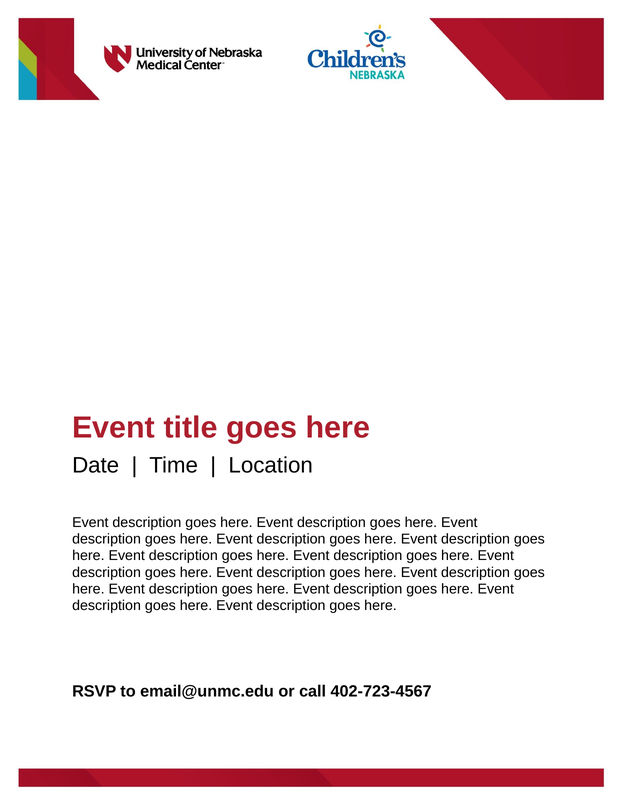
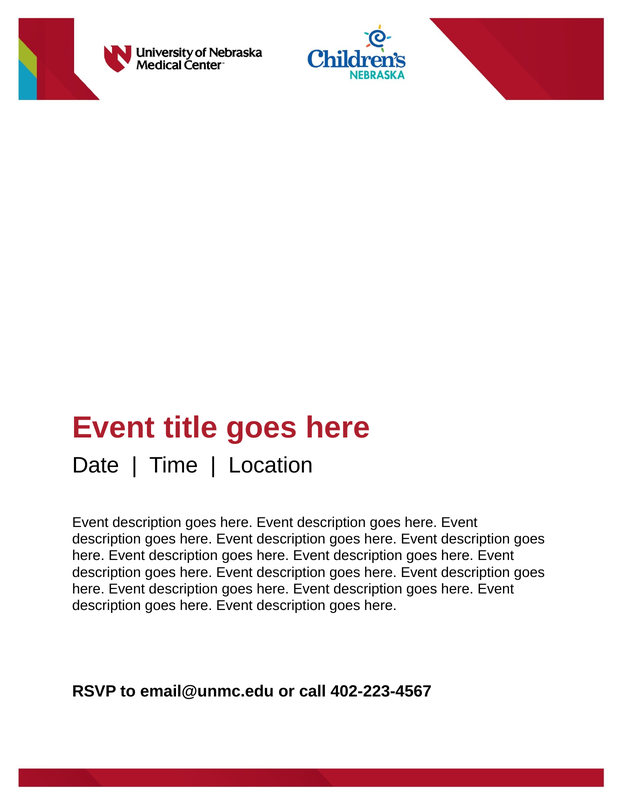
402-723-4567: 402-723-4567 -> 402-223-4567
